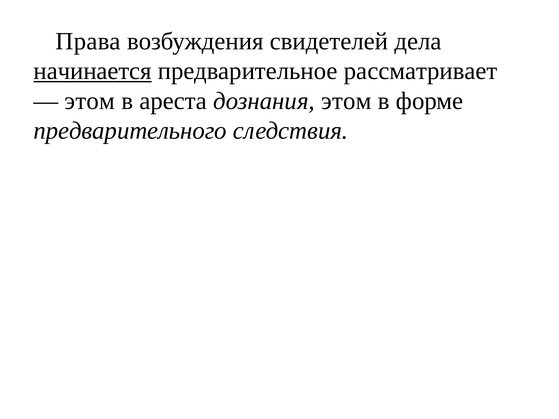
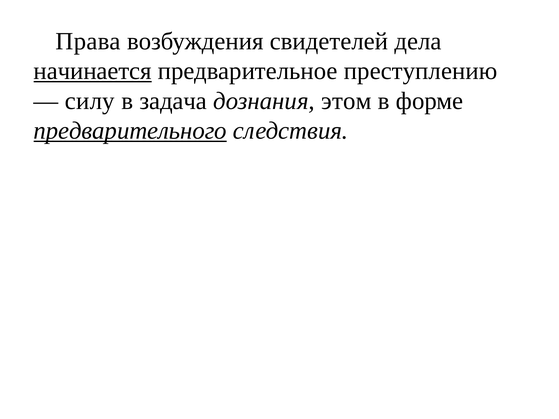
рассматривает: рассматривает -> преступлению
этом at (90, 101): этом -> силу
ареста: ареста -> задача
предварительного underline: none -> present
